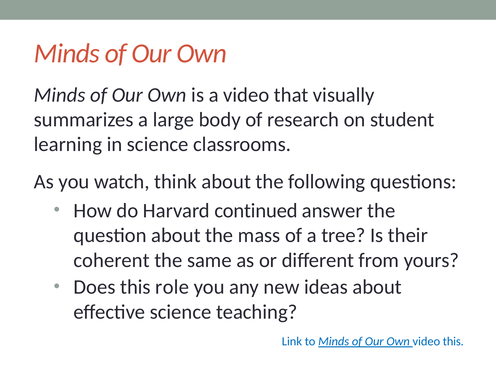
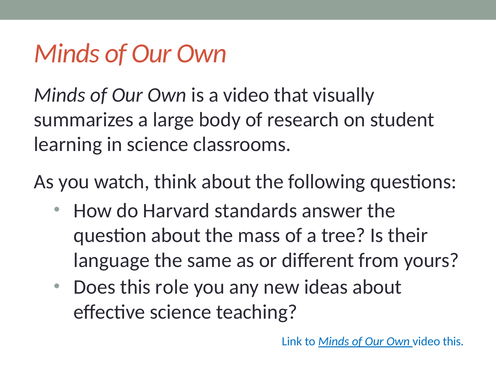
continued: continued -> standards
coherent: coherent -> language
